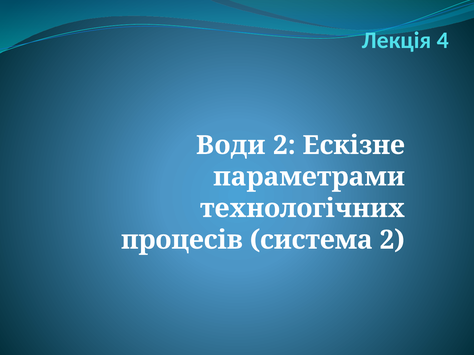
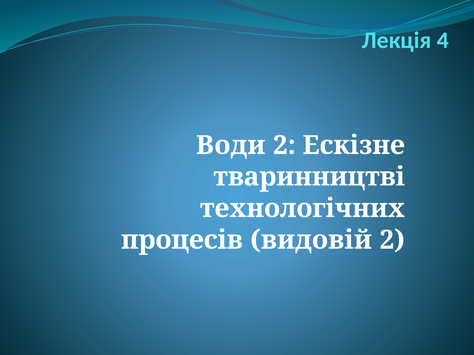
параметрами: параметрами -> тваринництві
система: система -> видовій
